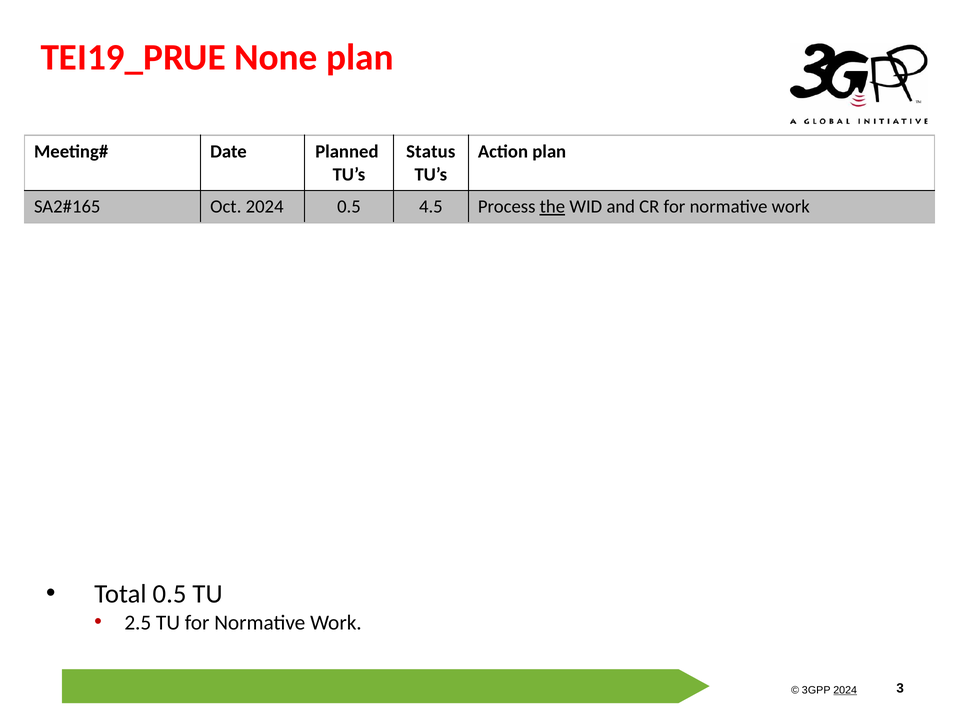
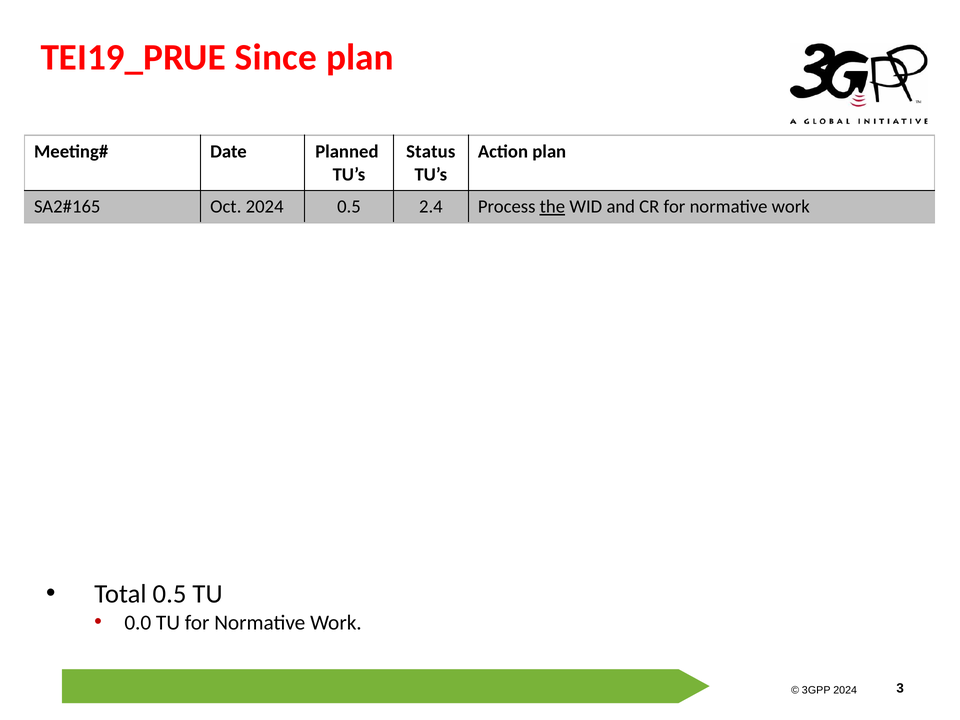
None: None -> Since
4.5: 4.5 -> 2.4
2.5: 2.5 -> 0.0
2024 at (845, 690) underline: present -> none
